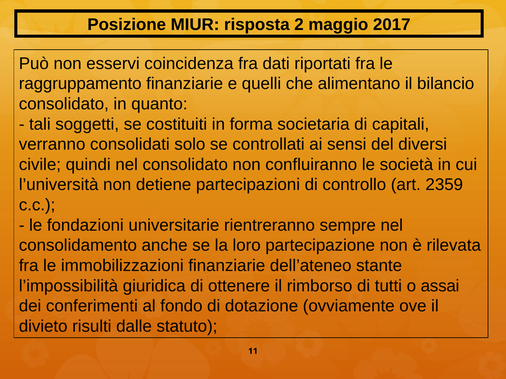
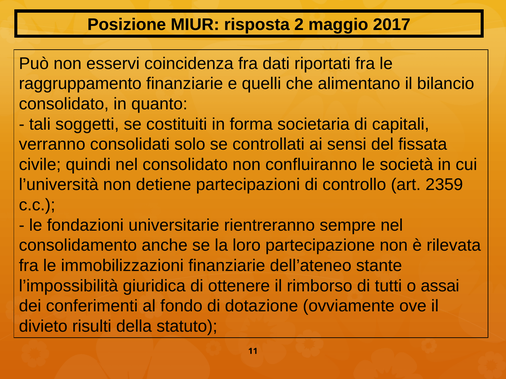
diversi: diversi -> fissata
dalle: dalle -> della
